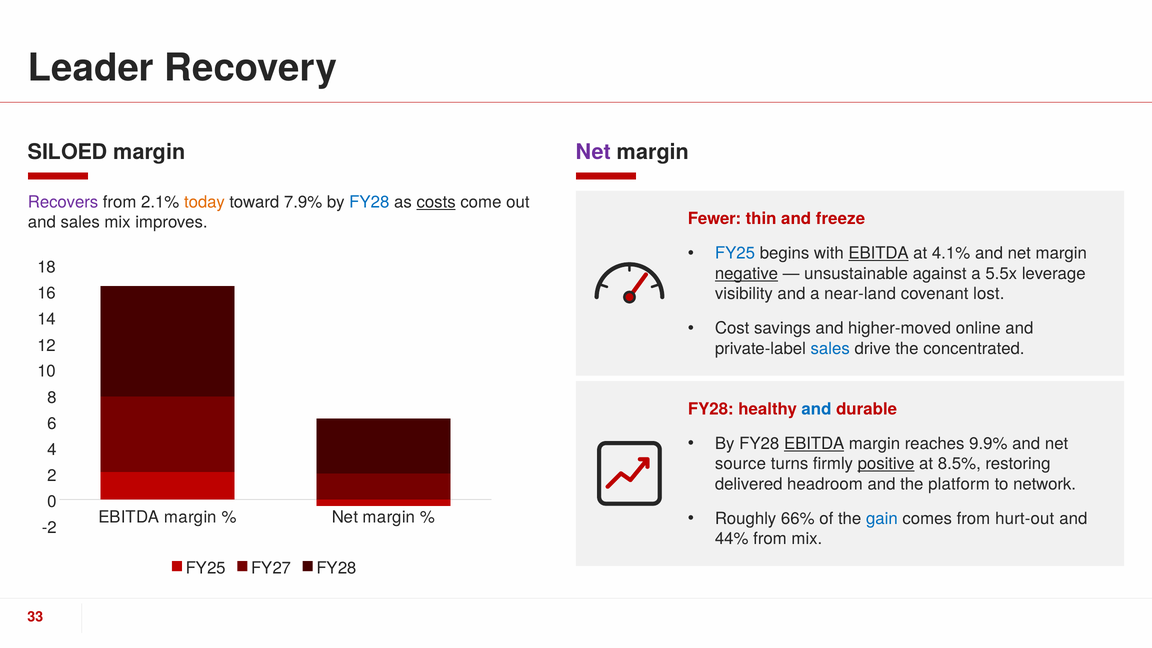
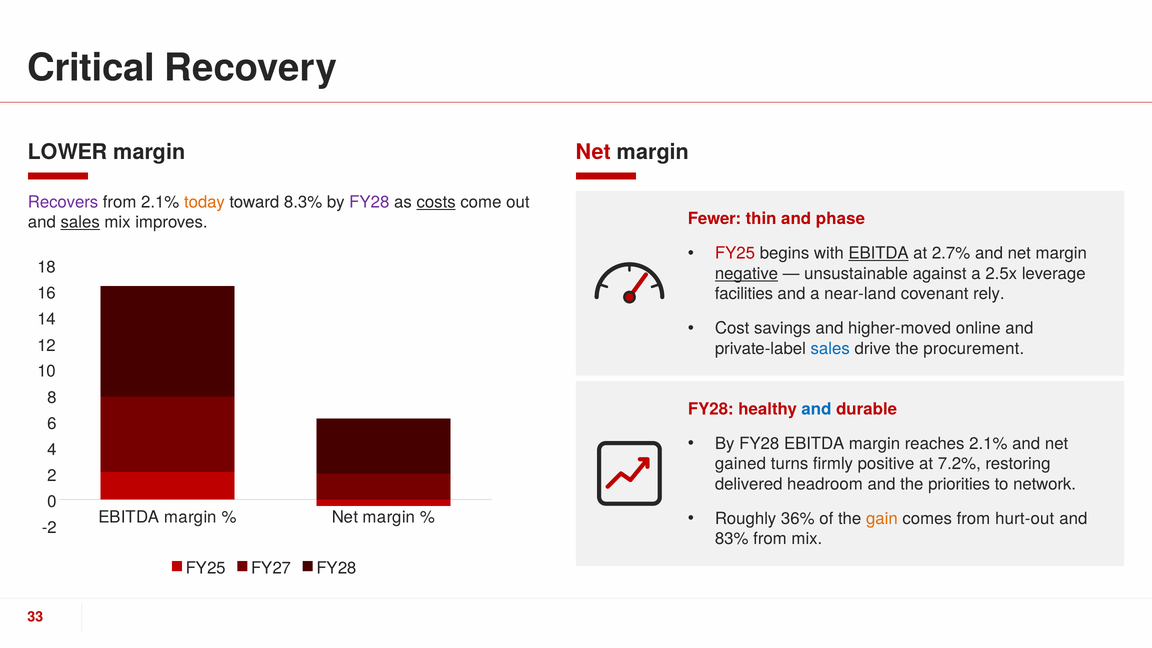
Leader: Leader -> Critical
SILOED: SILOED -> LOWER
Net at (593, 152) colour: purple -> red
7.9%: 7.9% -> 8.3%
FY28 at (369, 202) colour: blue -> purple
freeze: freeze -> phase
sales at (80, 222) underline: none -> present
FY25 at (735, 253) colour: blue -> red
4.1%: 4.1% -> 2.7%
5.5x: 5.5x -> 2.5x
visibility: visibility -> facilities
lost: lost -> rely
concentrated: concentrated -> procurement
EBITDA at (814, 444) underline: present -> none
reaches 9.9%: 9.9% -> 2.1%
source: source -> gained
positive underline: present -> none
8.5%: 8.5% -> 7.2%
platform: platform -> priorities
66%: 66% -> 36%
gain colour: blue -> orange
44%: 44% -> 83%
